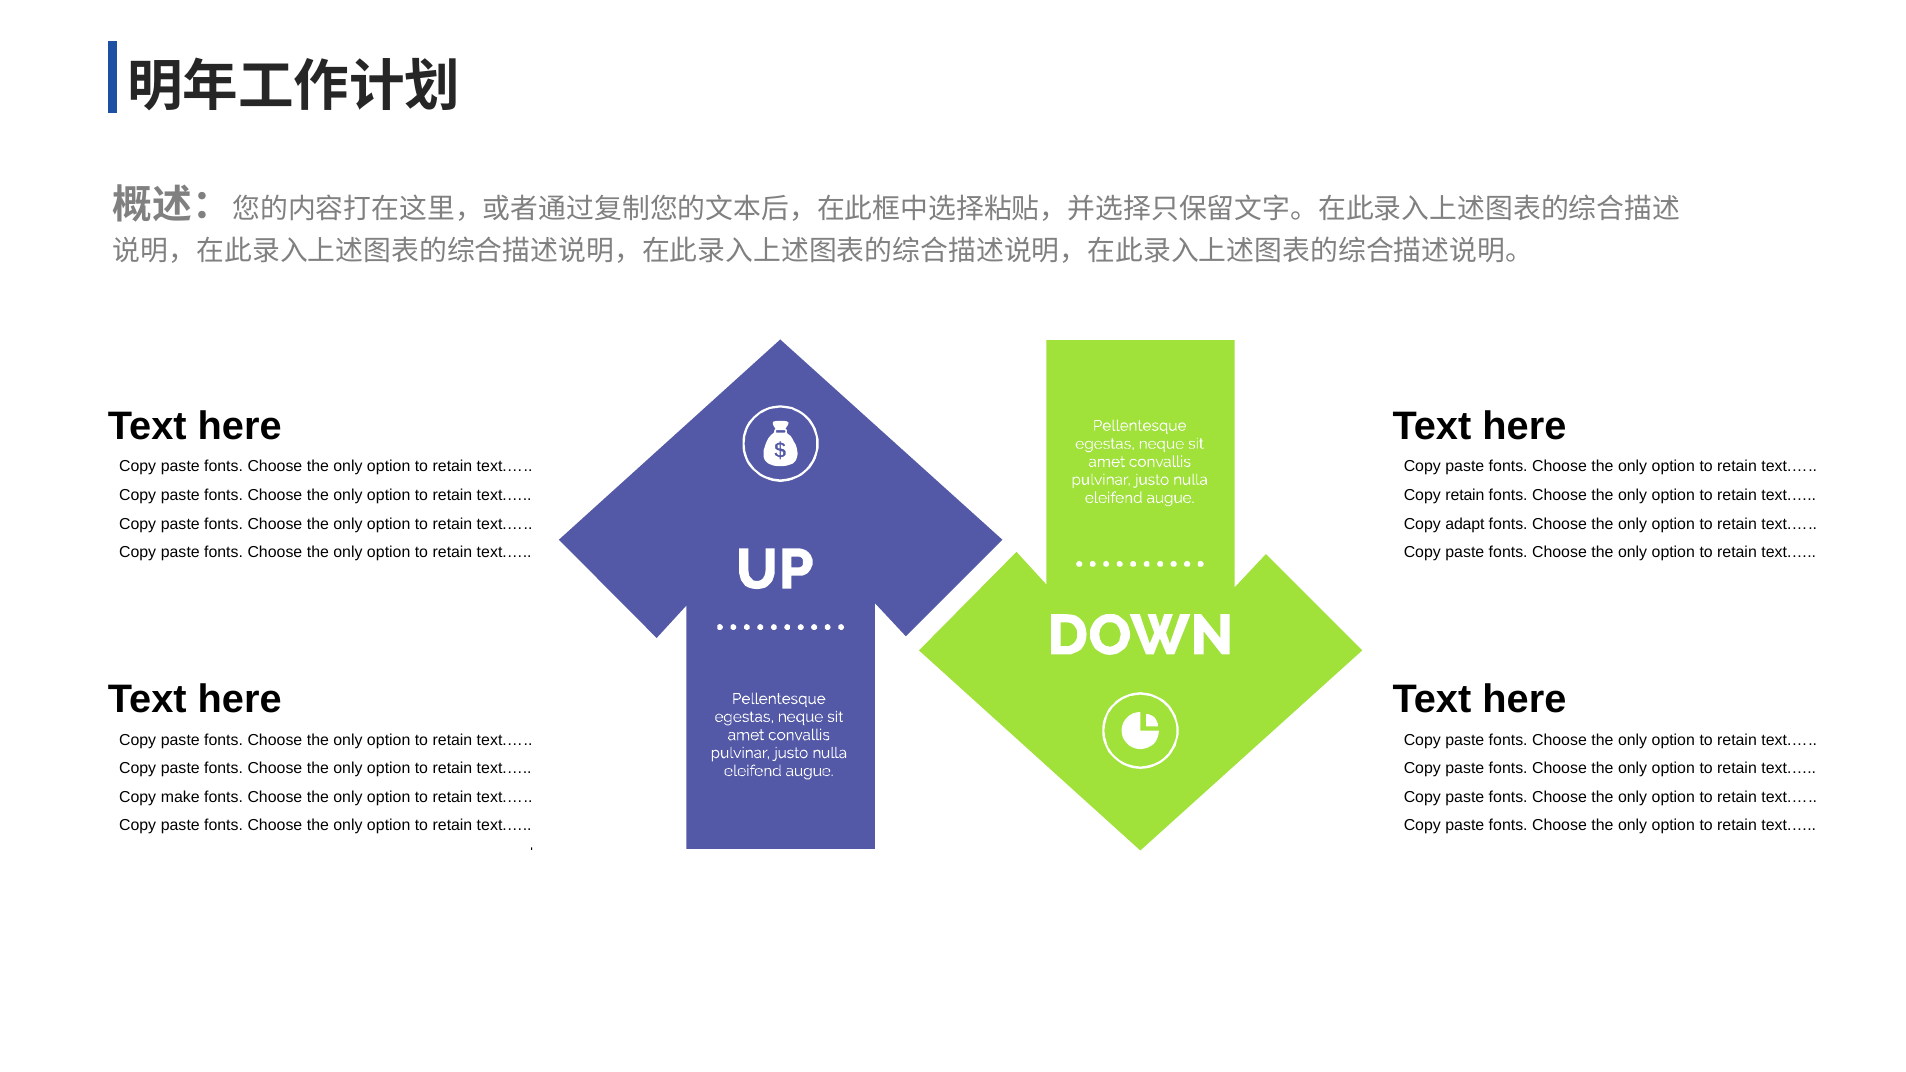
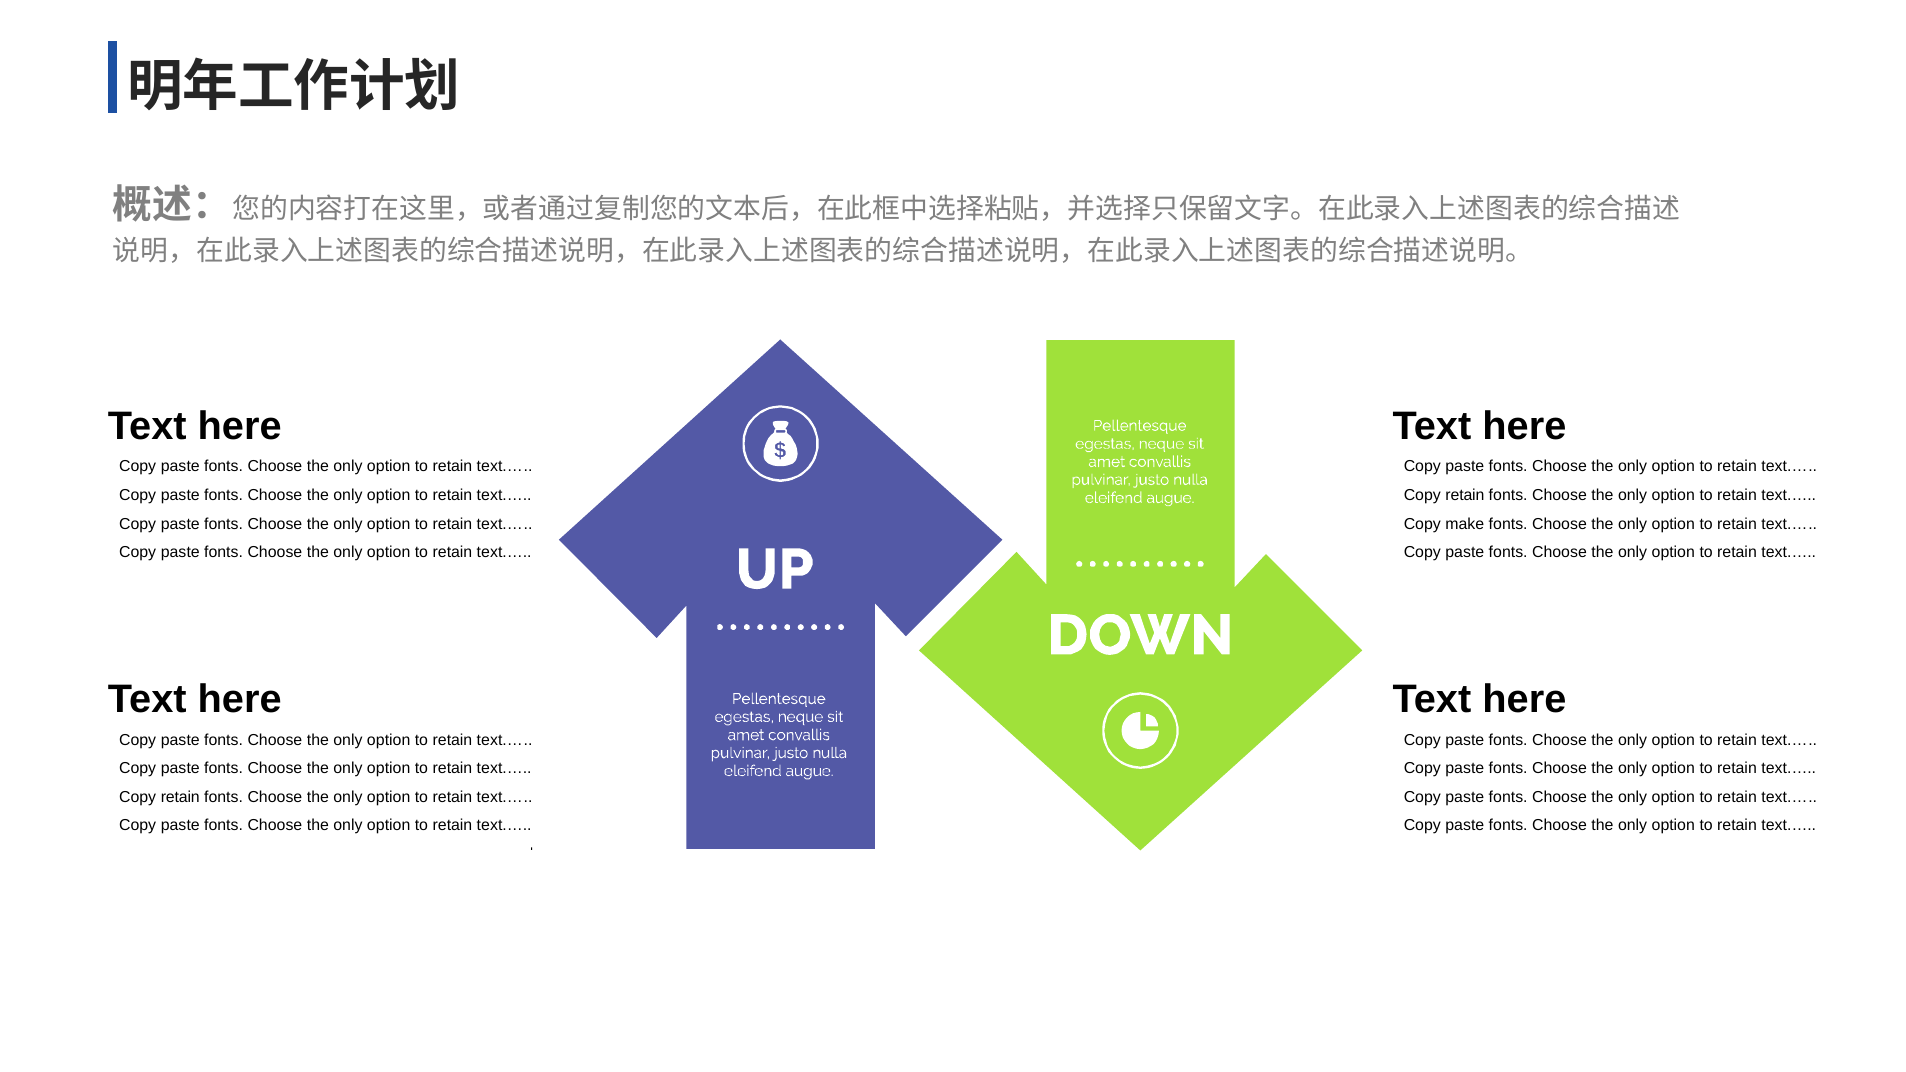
adapt: adapt -> make
make at (180, 797): make -> retain
